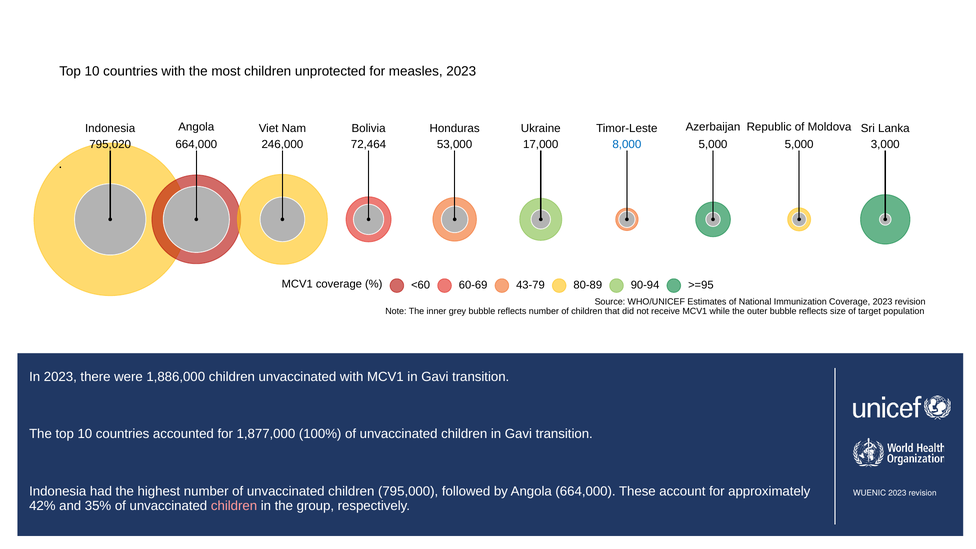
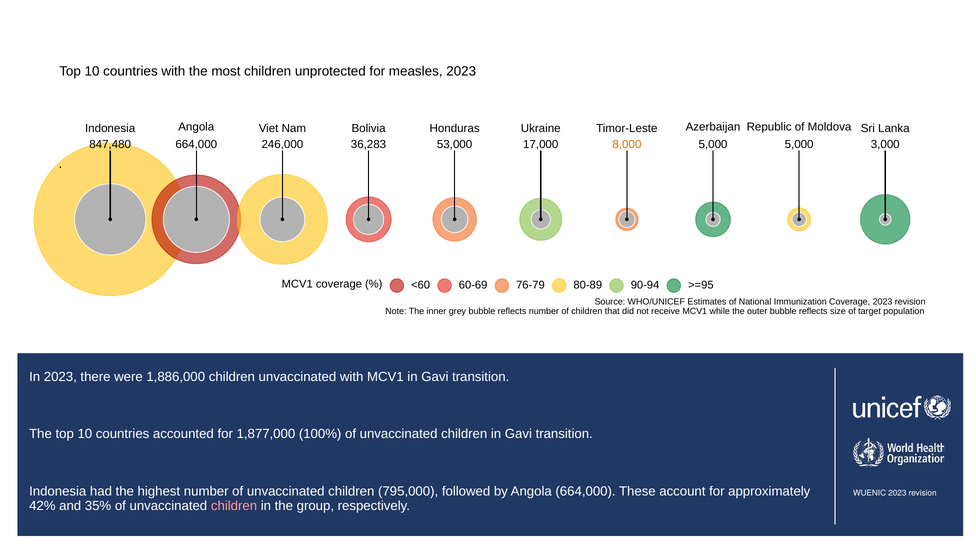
795,020: 795,020 -> 847,480
72,464: 72,464 -> 36,283
8,000 colour: blue -> orange
43-79: 43-79 -> 76-79
